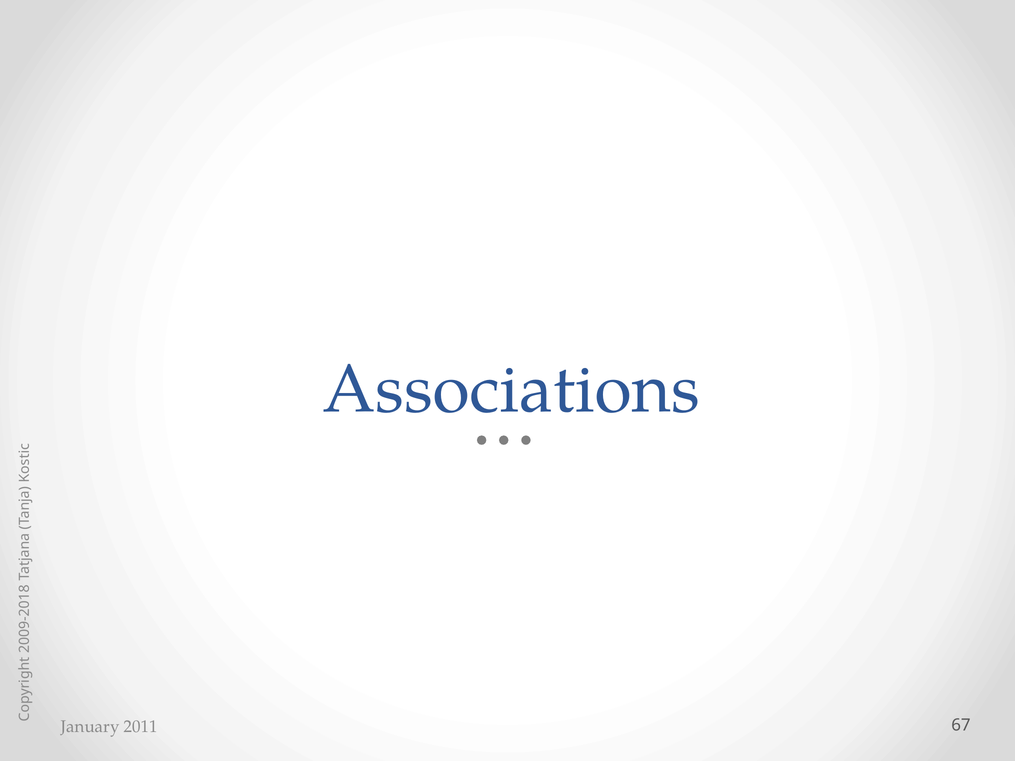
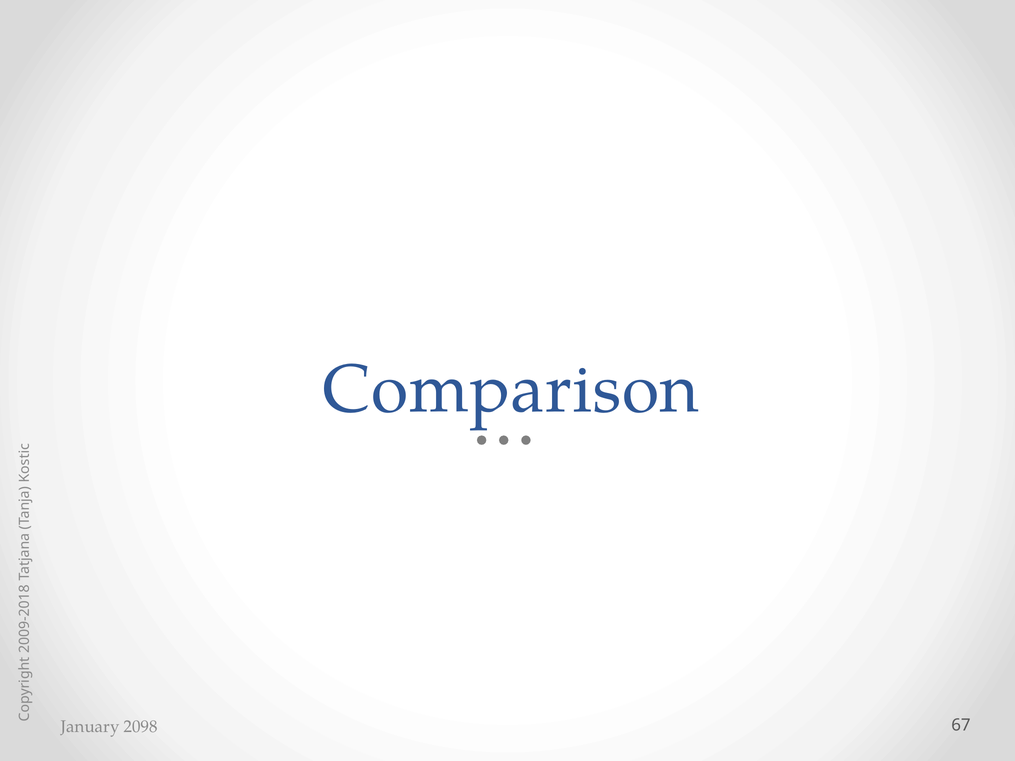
Associations: Associations -> Comparison
2011: 2011 -> 2098
